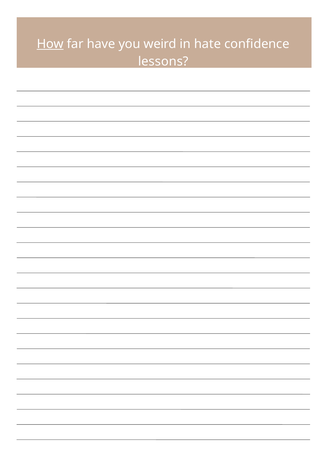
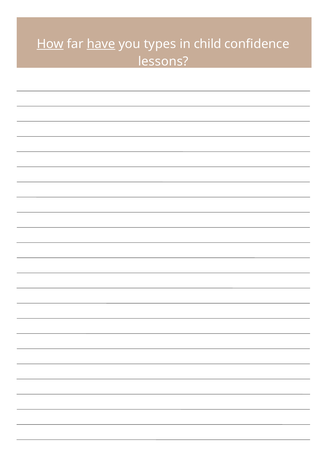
have underline: none -> present
weird: weird -> types
hate: hate -> child
